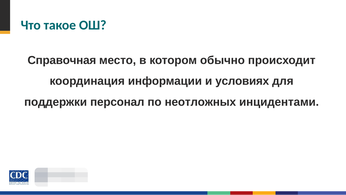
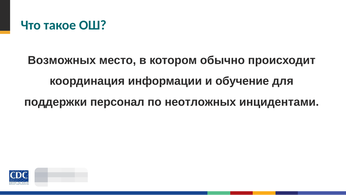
Справочная: Справочная -> Возможных
условиях: условиях -> обучение
